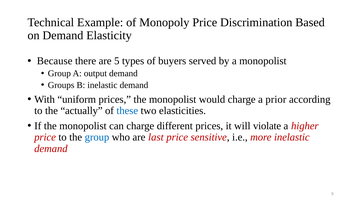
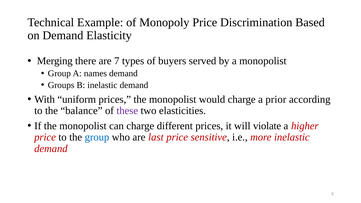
Because: Because -> Merging
5: 5 -> 7
output: output -> names
actually: actually -> balance
these colour: blue -> purple
